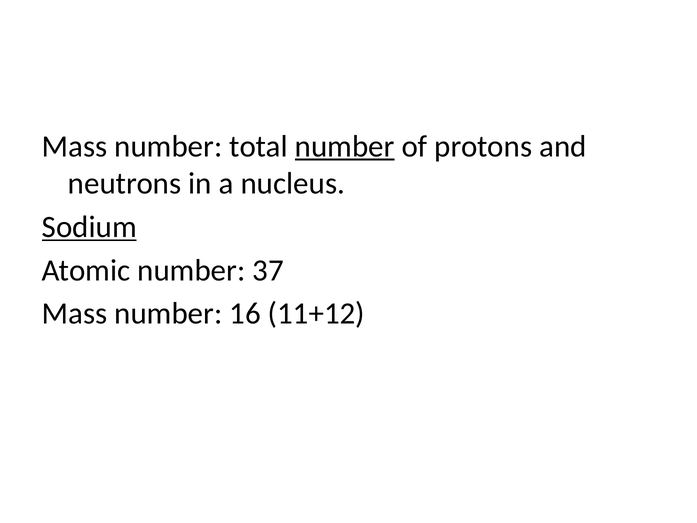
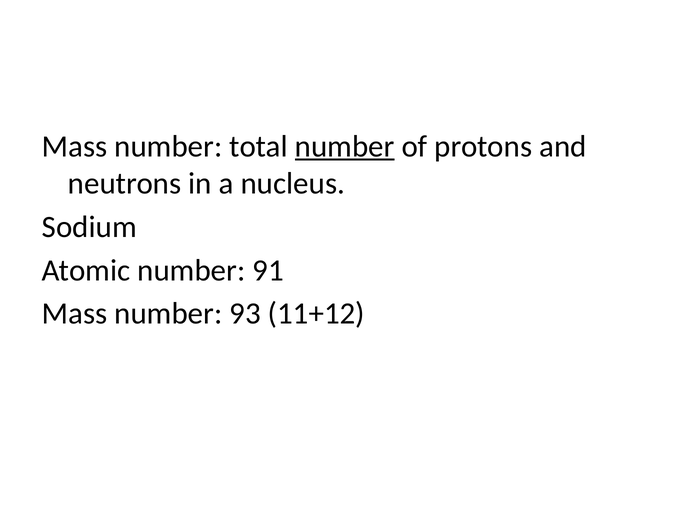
Sodium underline: present -> none
37: 37 -> 91
16: 16 -> 93
